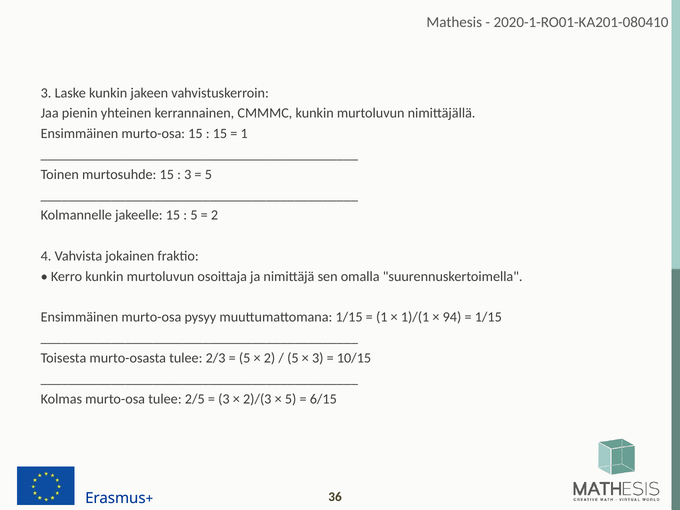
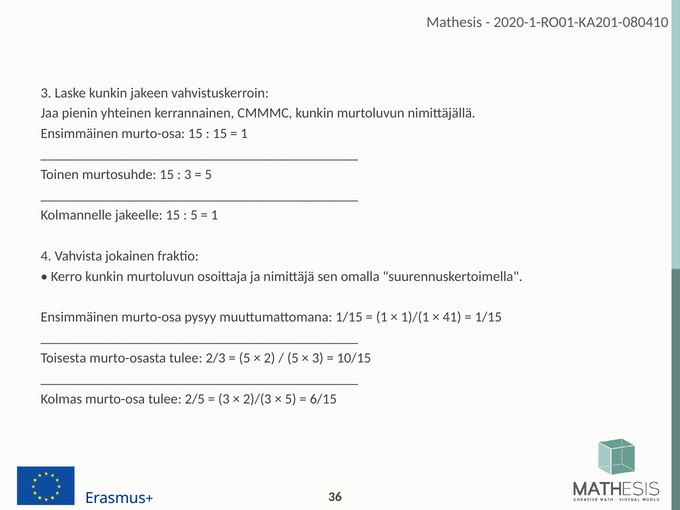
2 at (215, 215): 2 -> 1
94: 94 -> 41
